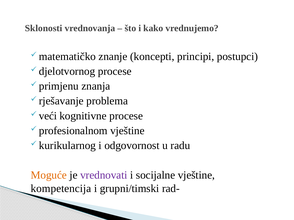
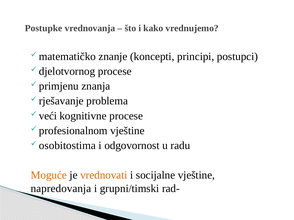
Sklonosti: Sklonosti -> Postupke
kurikularnog: kurikularnog -> osobitostima
vrednovati colour: purple -> orange
kompetencija: kompetencija -> napredovanja
